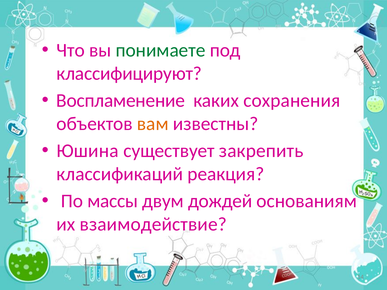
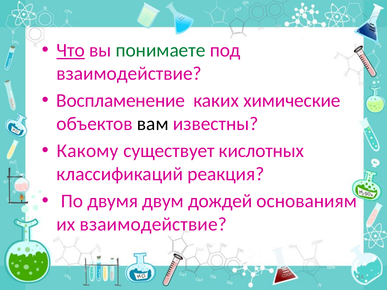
Что underline: none -> present
классифицируют at (129, 74): классифицируют -> взаимодействие
сохранения: сохранения -> химические
вам colour: orange -> black
Юшина: Юшина -> Какому
закрепить: закрепить -> кислотных
массы: массы -> двумя
